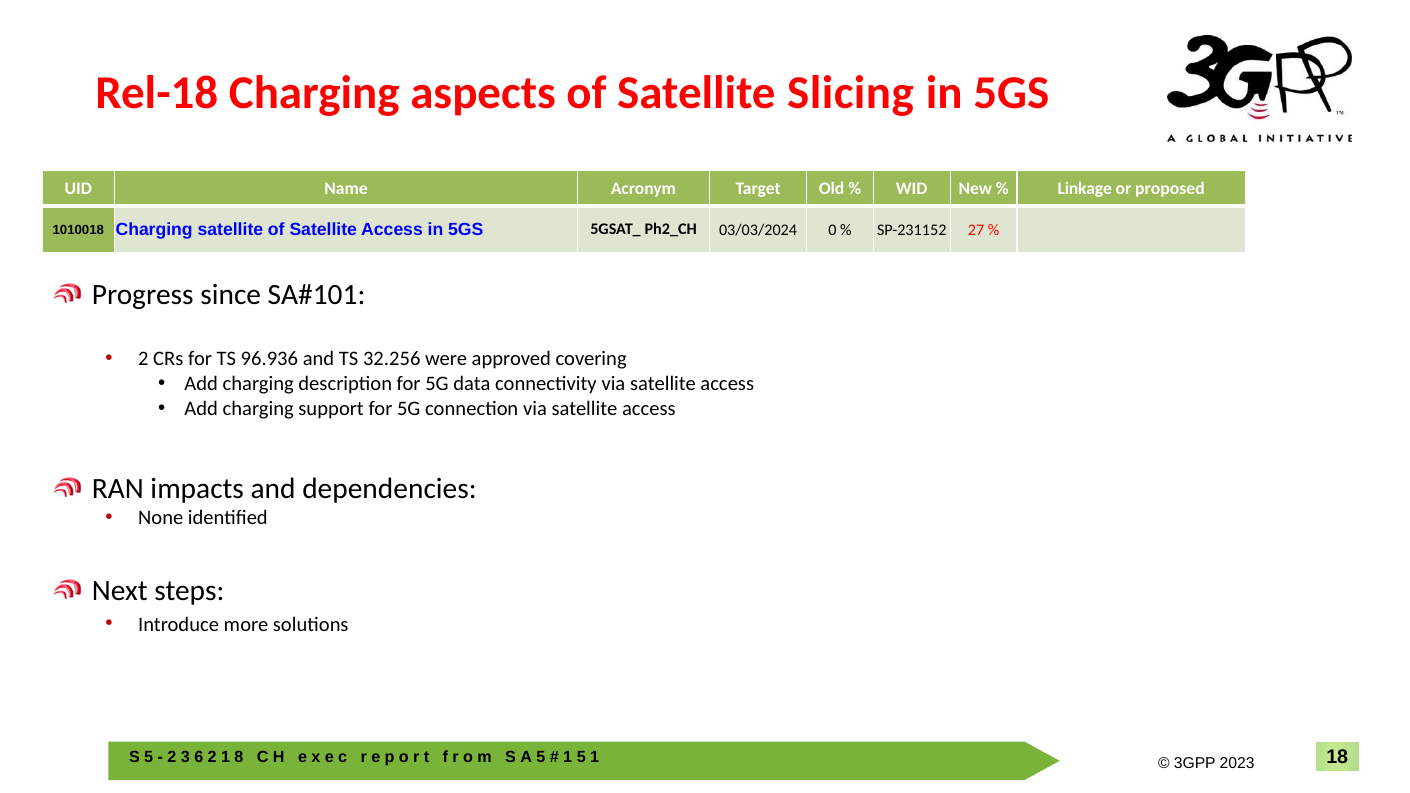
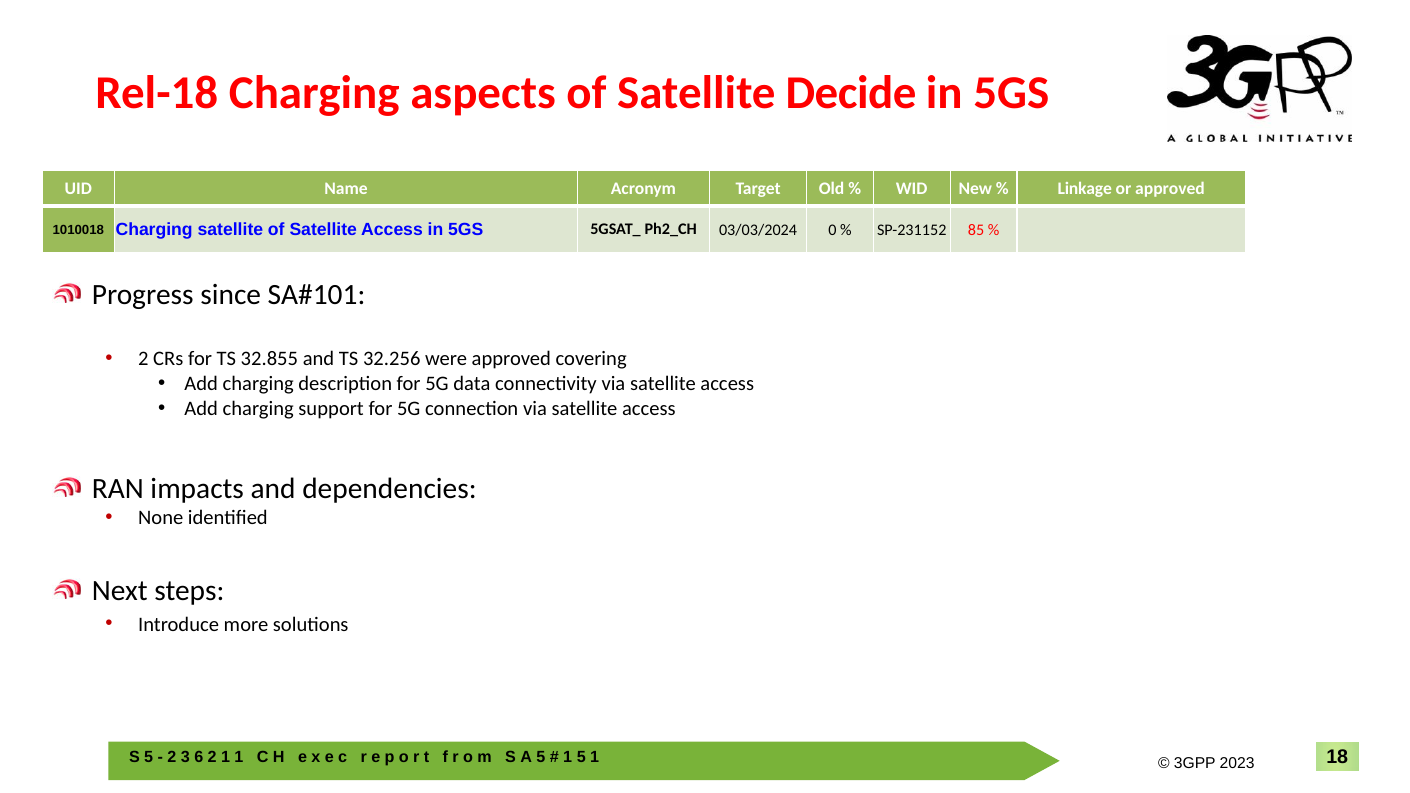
Slicing: Slicing -> Decide
or proposed: proposed -> approved
27: 27 -> 85
96.936: 96.936 -> 32.855
8 at (239, 758): 8 -> 1
